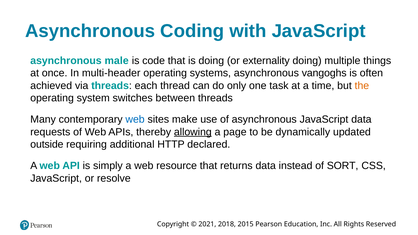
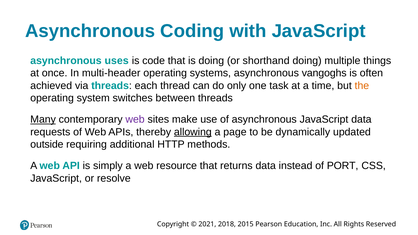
male: male -> uses
externality: externality -> shorthand
Many underline: none -> present
web at (135, 119) colour: blue -> purple
declared: declared -> methods
SORT: SORT -> PORT
